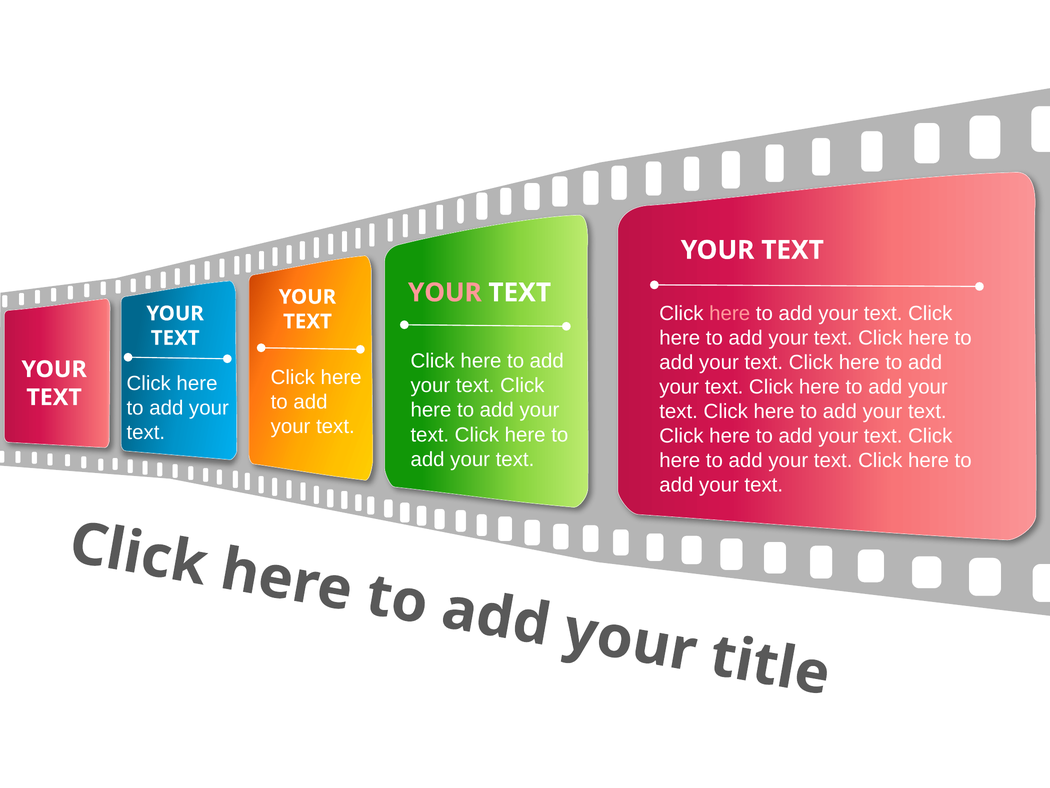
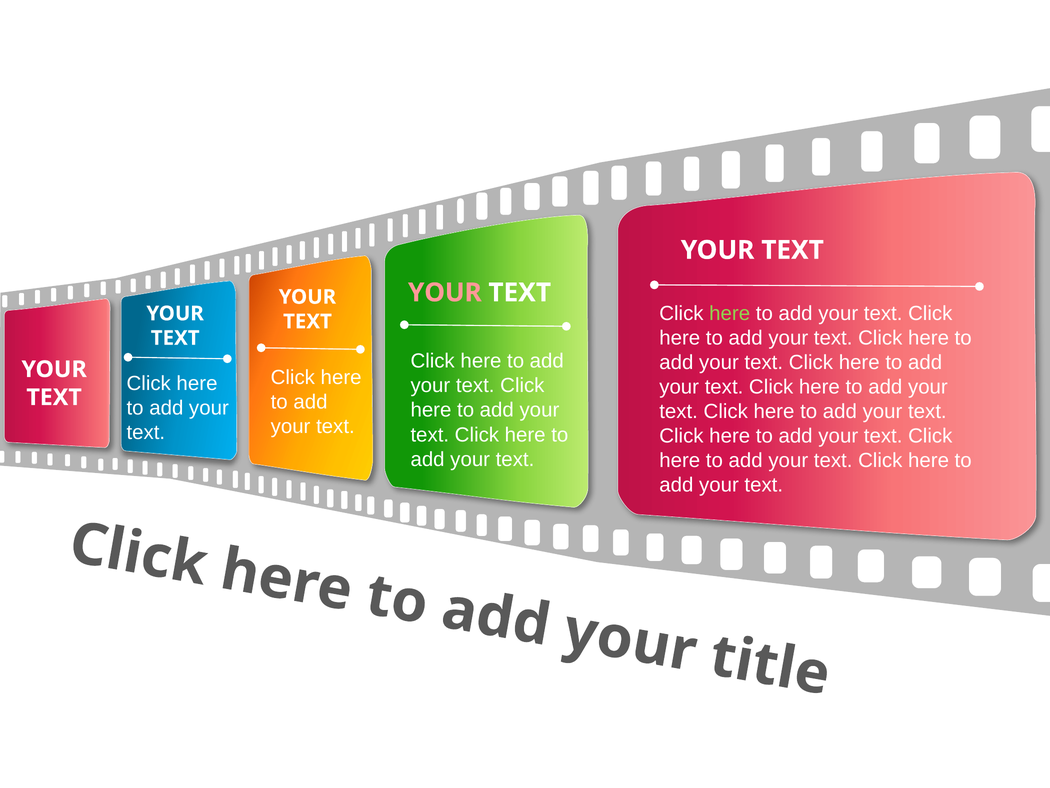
here at (730, 313) colour: pink -> light green
